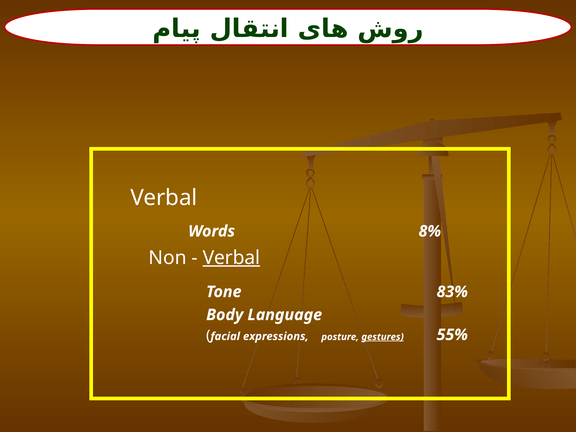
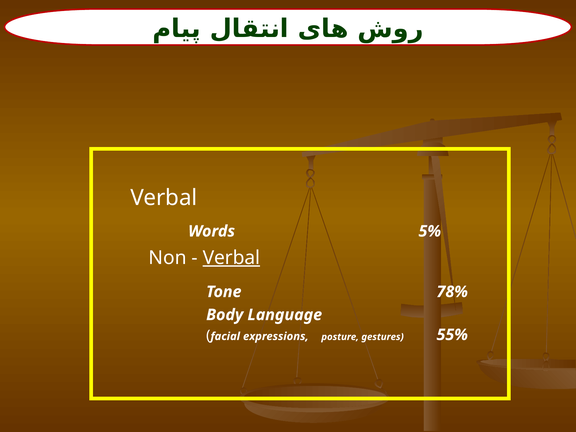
8%: 8% -> 5%
83%: 83% -> 78%
gestures underline: present -> none
